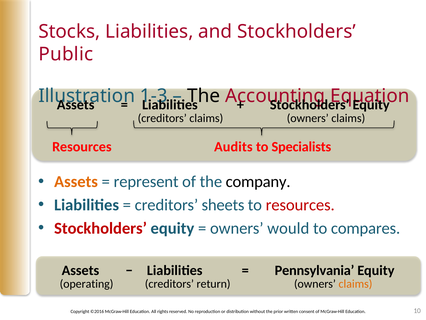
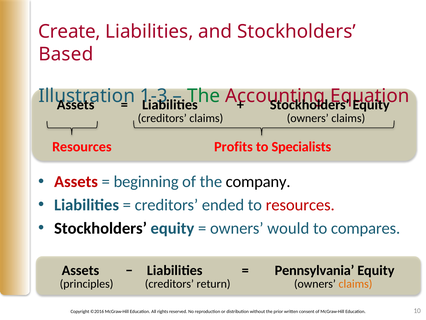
Stocks: Stocks -> Create
Public: Public -> Based
The at (204, 96) colour: black -> green
Audits: Audits -> Profits
Assets at (76, 181) colour: orange -> red
represent: represent -> beginning
sheets: sheets -> ended
Stockholders at (101, 228) colour: red -> black
operating: operating -> principles
